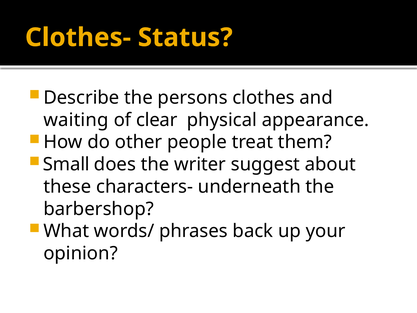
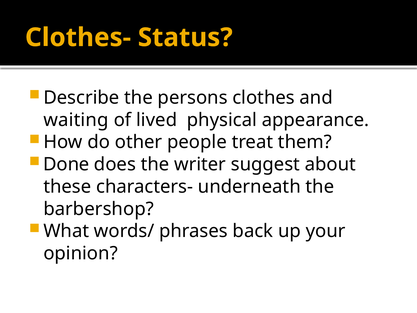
clear: clear -> lived
Small: Small -> Done
